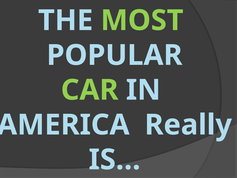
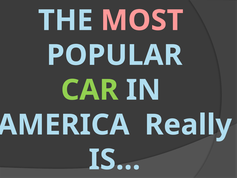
MOST colour: light green -> pink
